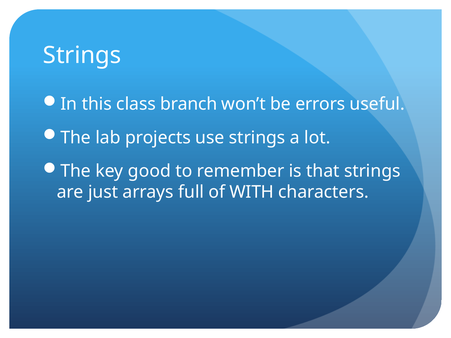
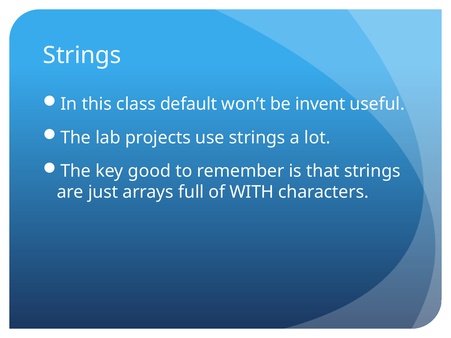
branch: branch -> default
errors: errors -> invent
